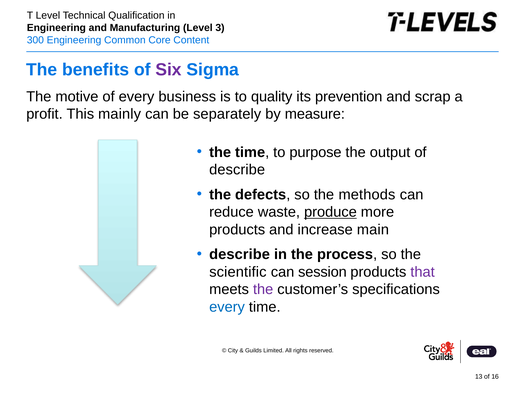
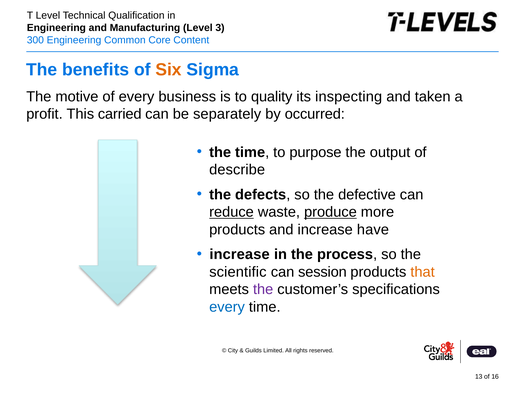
Six colour: purple -> orange
prevention: prevention -> inspecting
scrap: scrap -> taken
mainly: mainly -> carried
measure: measure -> occurred
methods: methods -> defective
reduce underline: none -> present
main: main -> have
describe at (240, 254): describe -> increase
that colour: purple -> orange
